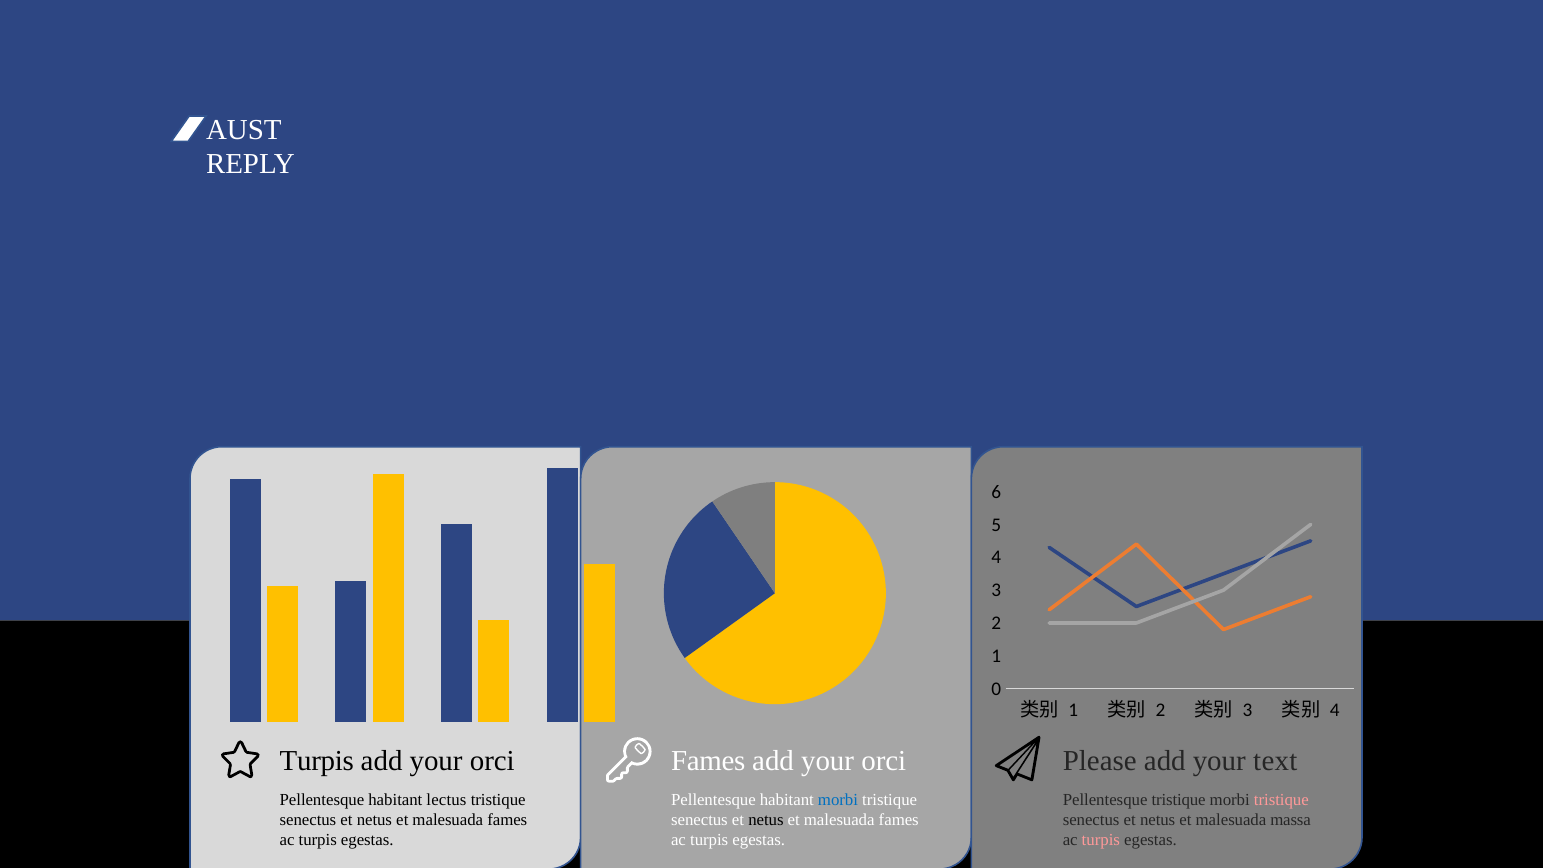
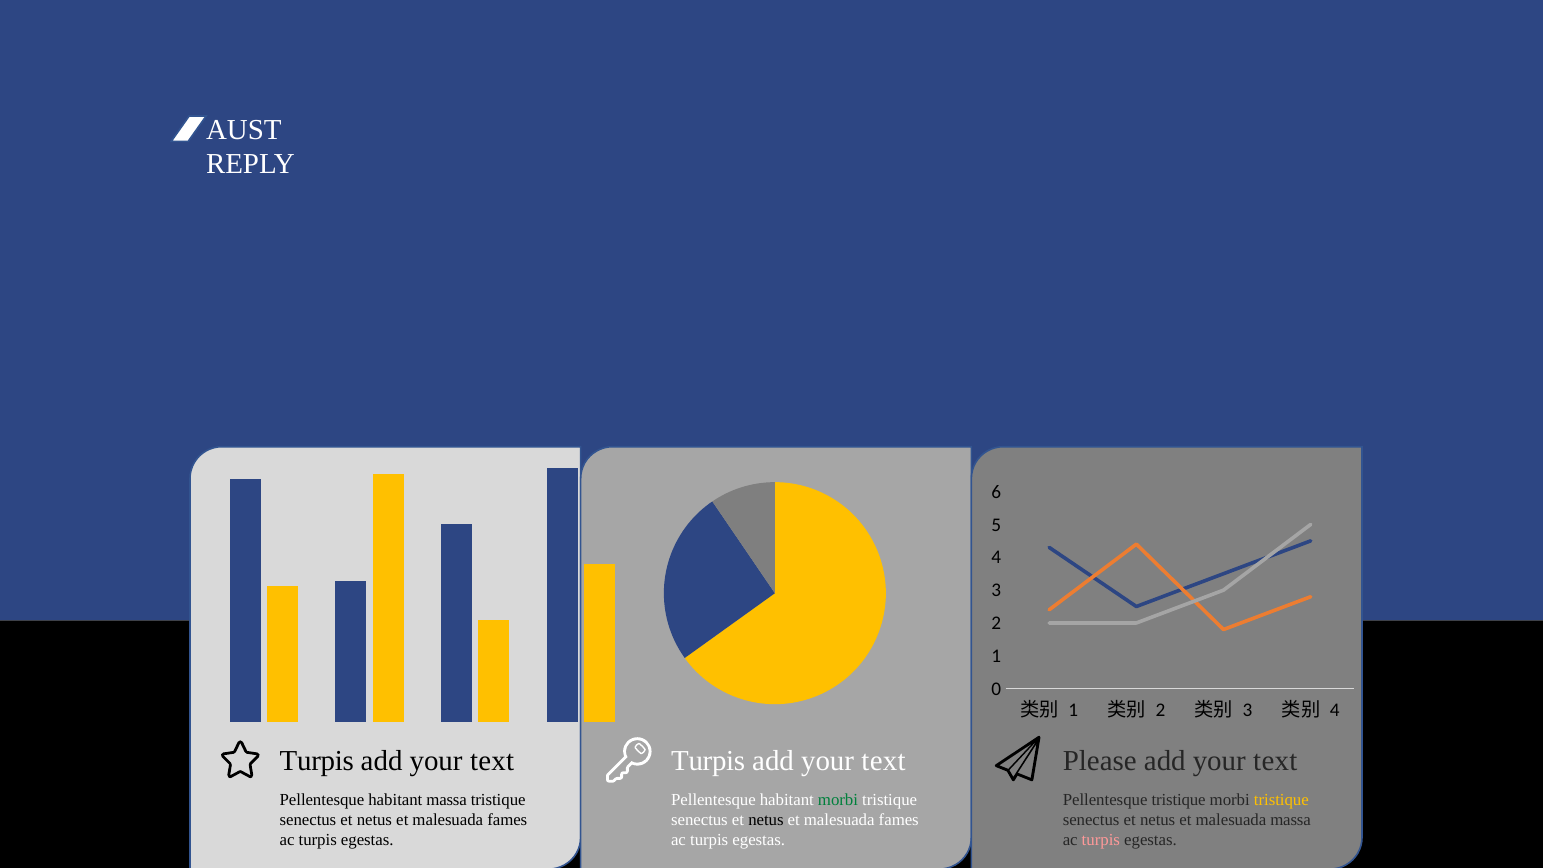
orci at (492, 761): orci -> text
Fames at (708, 761): Fames -> Turpis
orci at (884, 761): orci -> text
habitant lectus: lectus -> massa
morbi at (838, 799) colour: blue -> green
tristique at (1281, 799) colour: pink -> yellow
